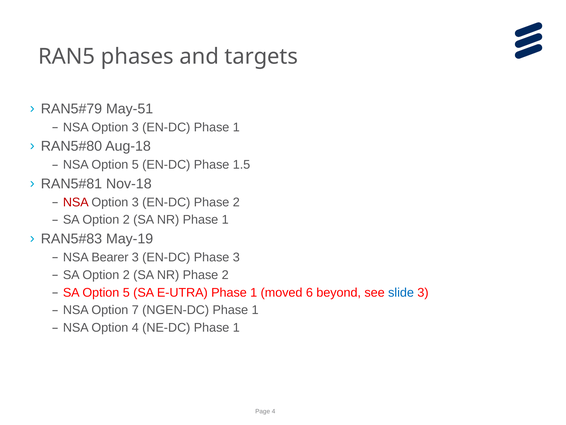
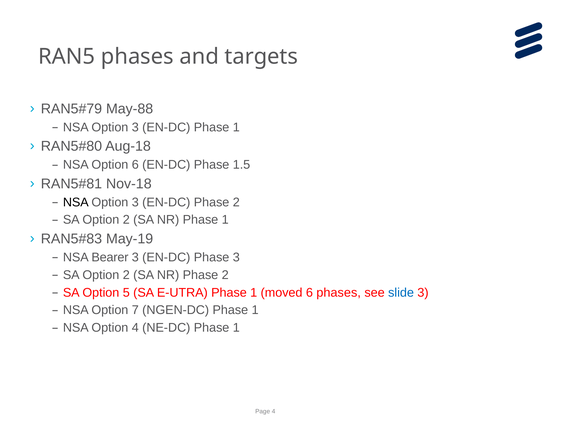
May-51: May-51 -> May-88
NSA Option 5: 5 -> 6
NSA at (76, 202) colour: red -> black
6 beyond: beyond -> phases
